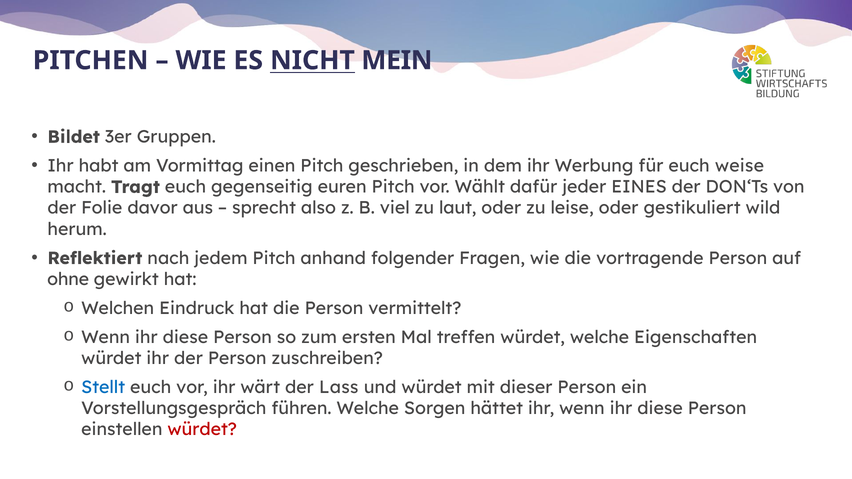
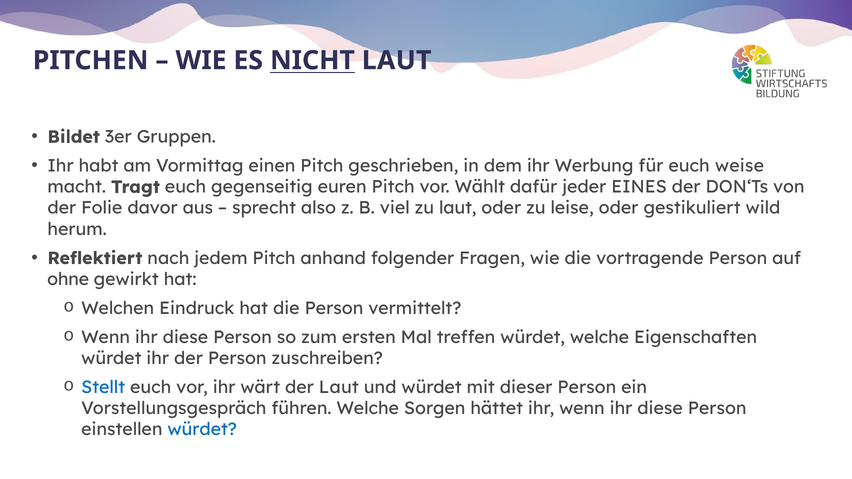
NICHT MEIN: MEIN -> LAUT
der Lass: Lass -> Laut
würdet at (202, 430) colour: red -> blue
